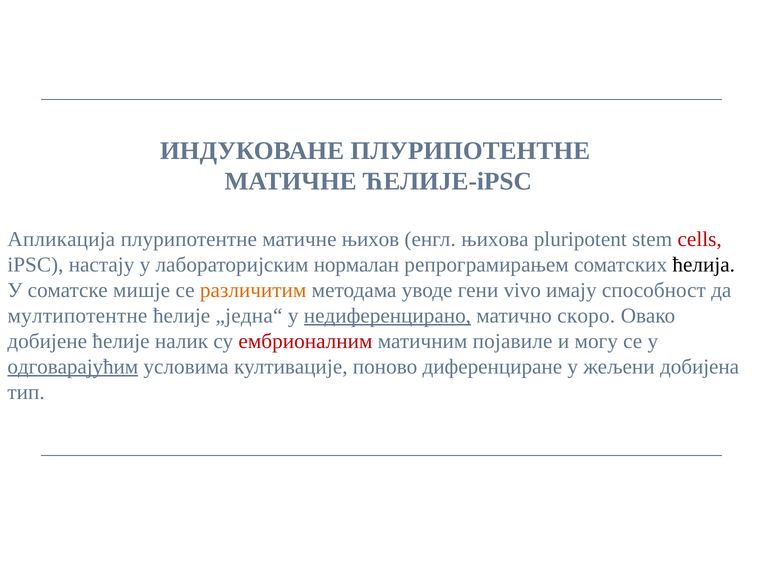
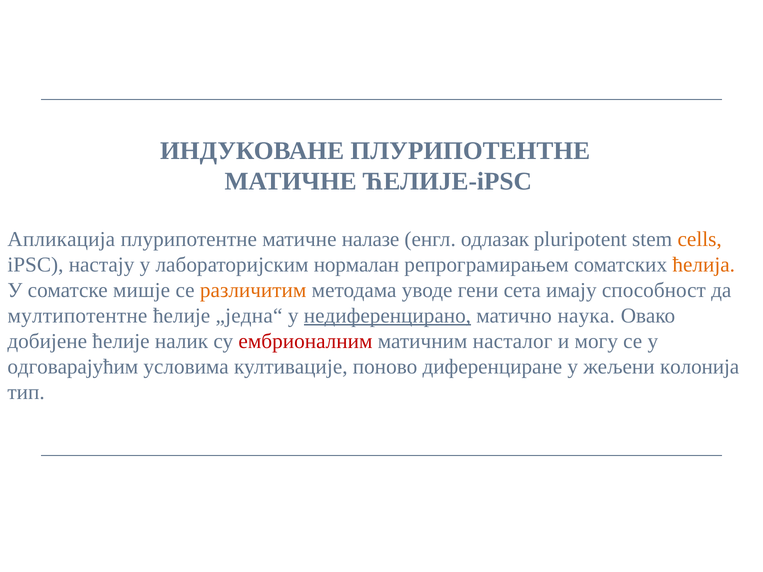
њихов: њихов -> налазе
њихова: њихова -> одлазак
cells colour: red -> orange
ћелија colour: black -> orange
vivo: vivo -> сета
скоро: скоро -> наука
појавиле: појавиле -> насталог
одговарајућим underline: present -> none
добијена: добијена -> колонија
